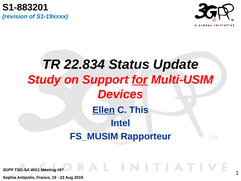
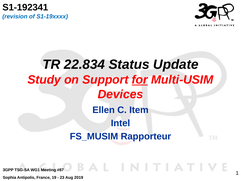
S1-883201: S1-883201 -> S1-192341
Ellen underline: present -> none
This: This -> Item
